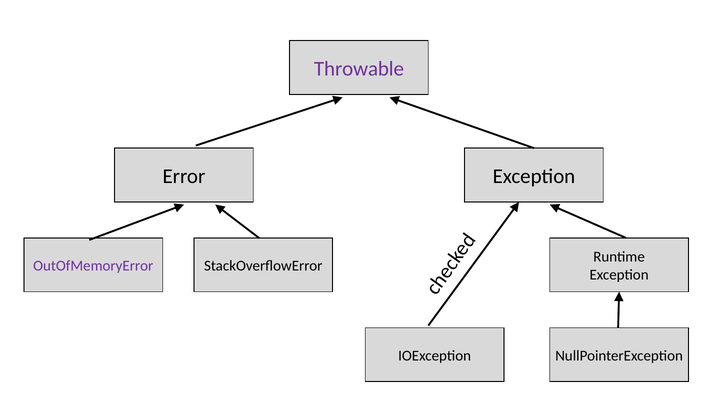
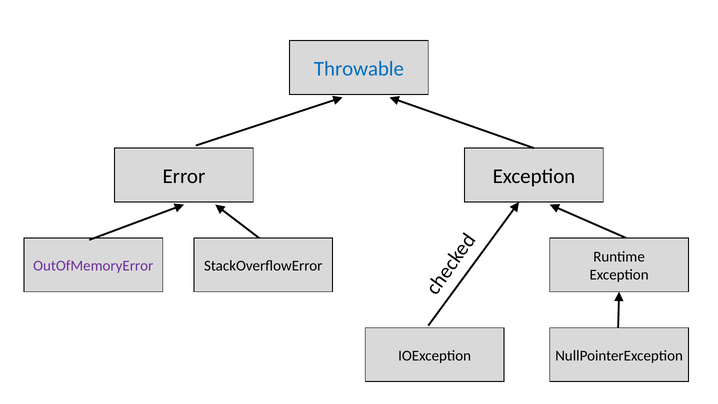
Throwable colour: purple -> blue
